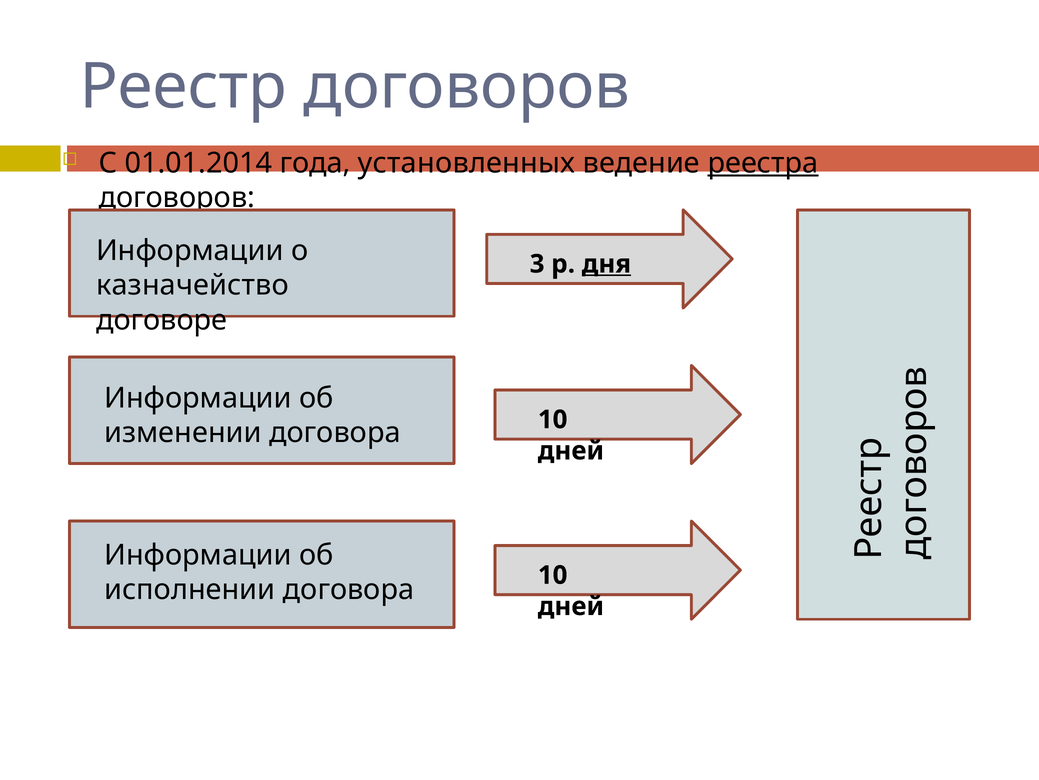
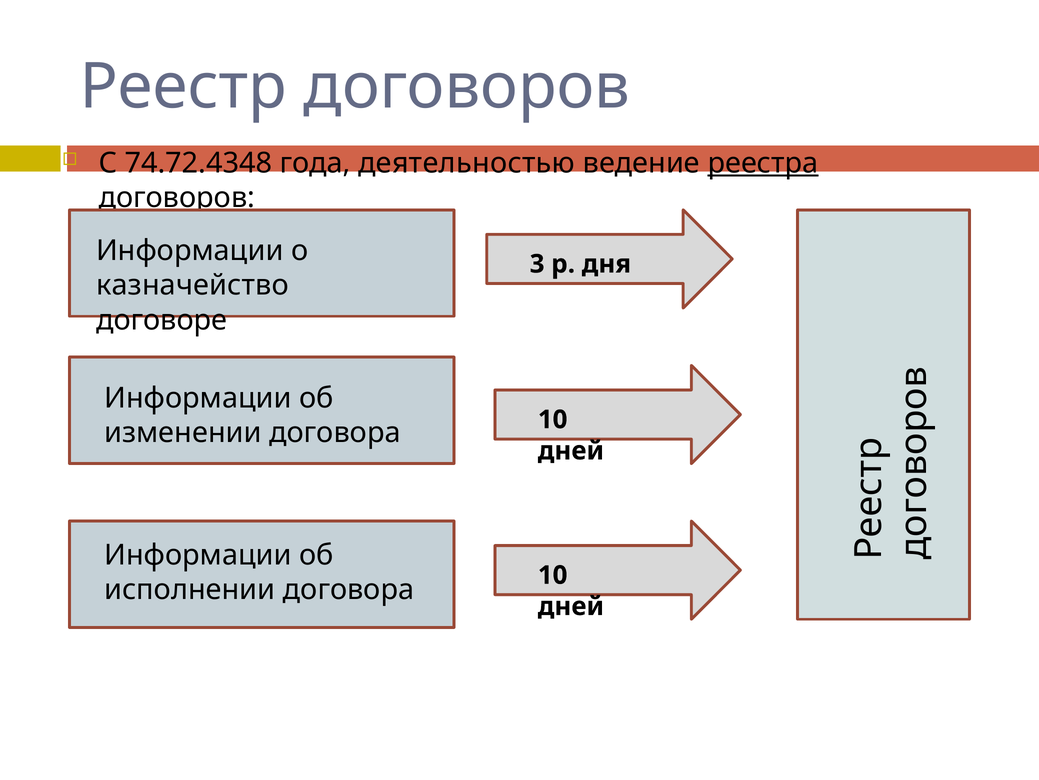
01.01.2014: 01.01.2014 -> 74.72.4348
установленных: установленных -> деятельностью
дня underline: present -> none
